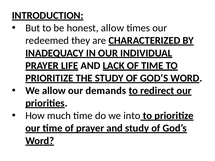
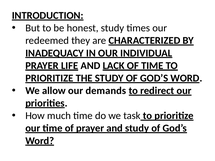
honest allow: allow -> study
into: into -> task
